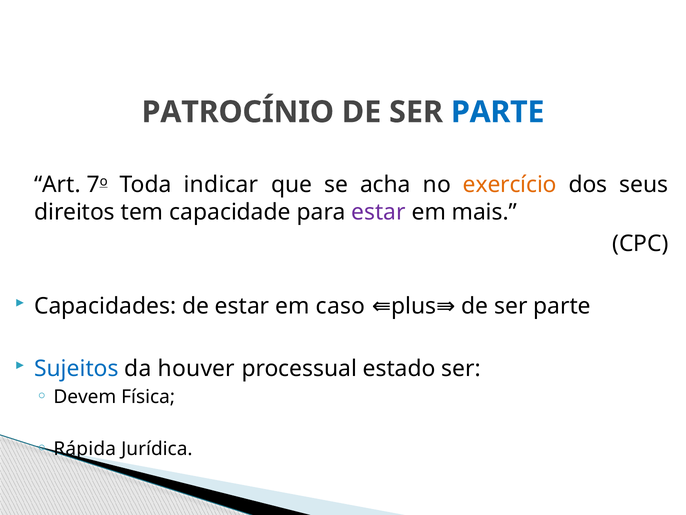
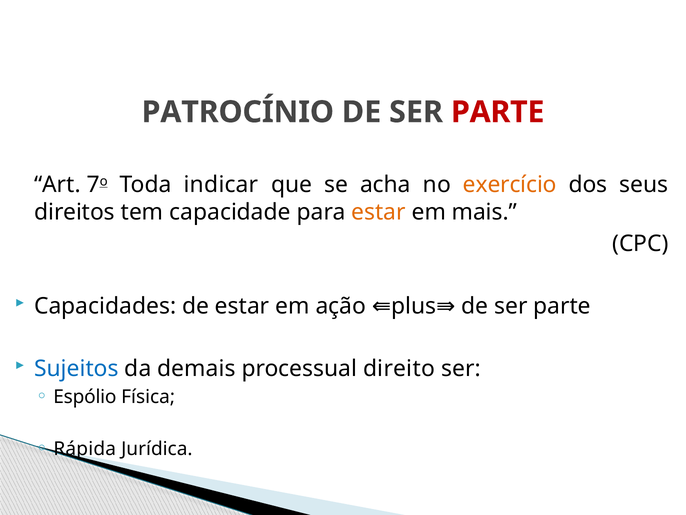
PARTE at (498, 112) colour: blue -> red
estar at (379, 212) colour: purple -> orange
caso: caso -> ação
houver: houver -> demais
estado: estado -> direito
Devem: Devem -> Espólio
